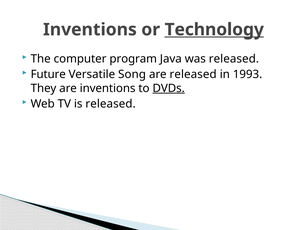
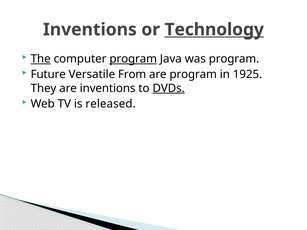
The underline: none -> present
program at (133, 59) underline: none -> present
was released: released -> program
Song: Song -> From
are released: released -> program
1993: 1993 -> 1925
